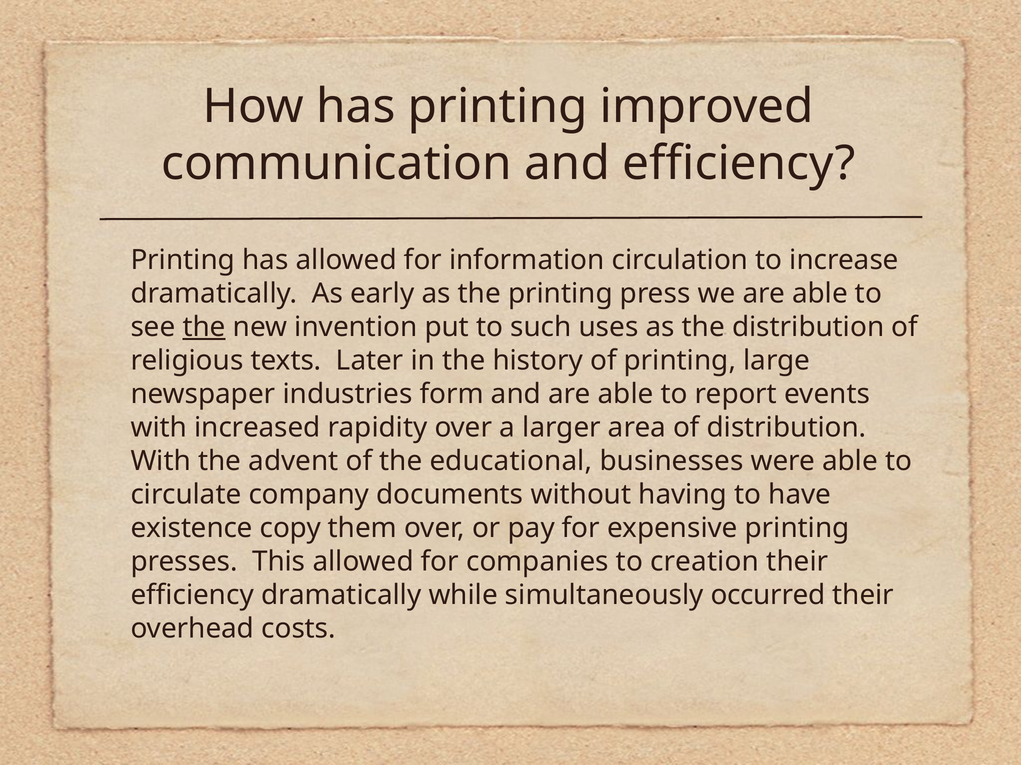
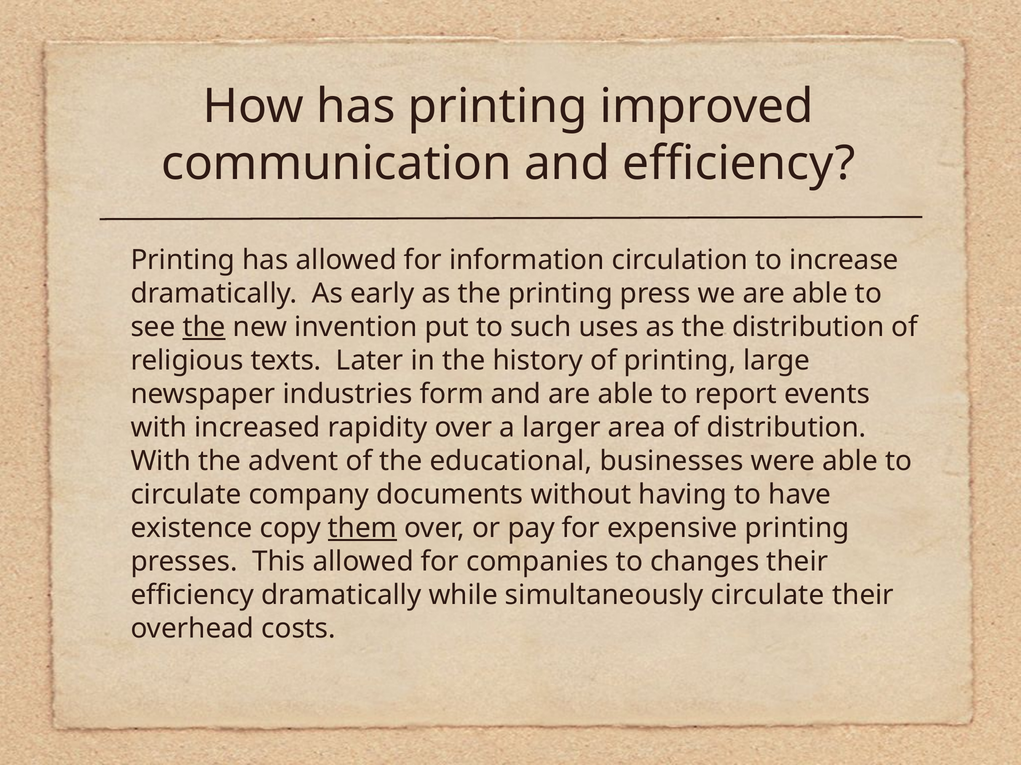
them underline: none -> present
creation: creation -> changes
simultaneously occurred: occurred -> circulate
